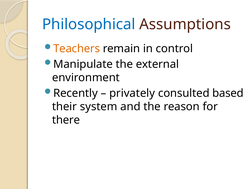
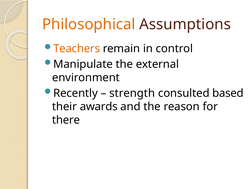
Philosophical colour: blue -> orange
privately: privately -> strength
system: system -> awards
